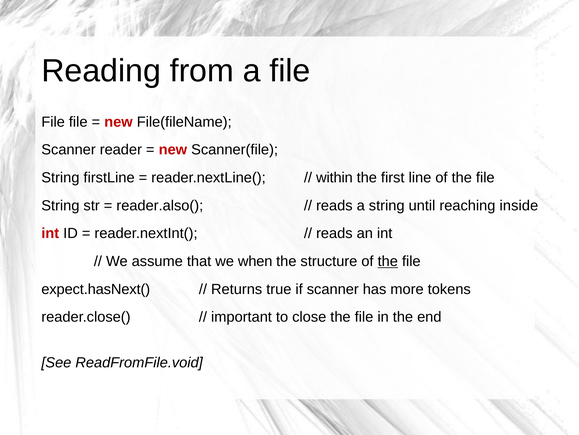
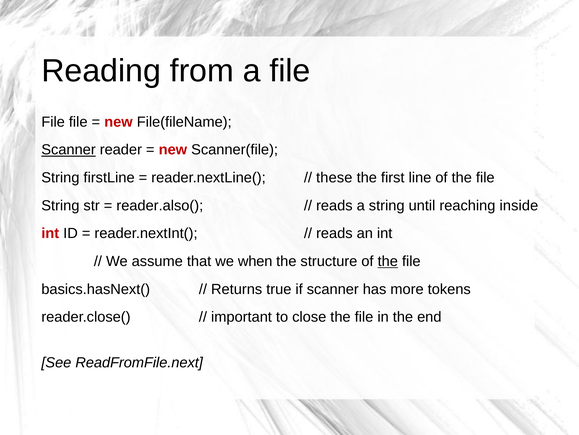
Scanner at (69, 150) underline: none -> present
within: within -> these
expect.hasNext(: expect.hasNext( -> basics.hasNext(
ReadFromFile.void: ReadFromFile.void -> ReadFromFile.next
